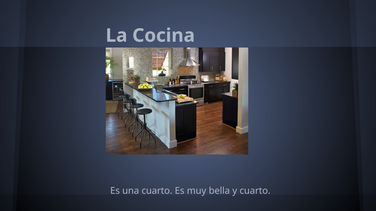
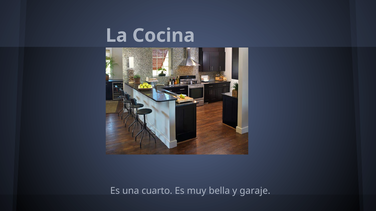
y cuarto: cuarto -> garaje
